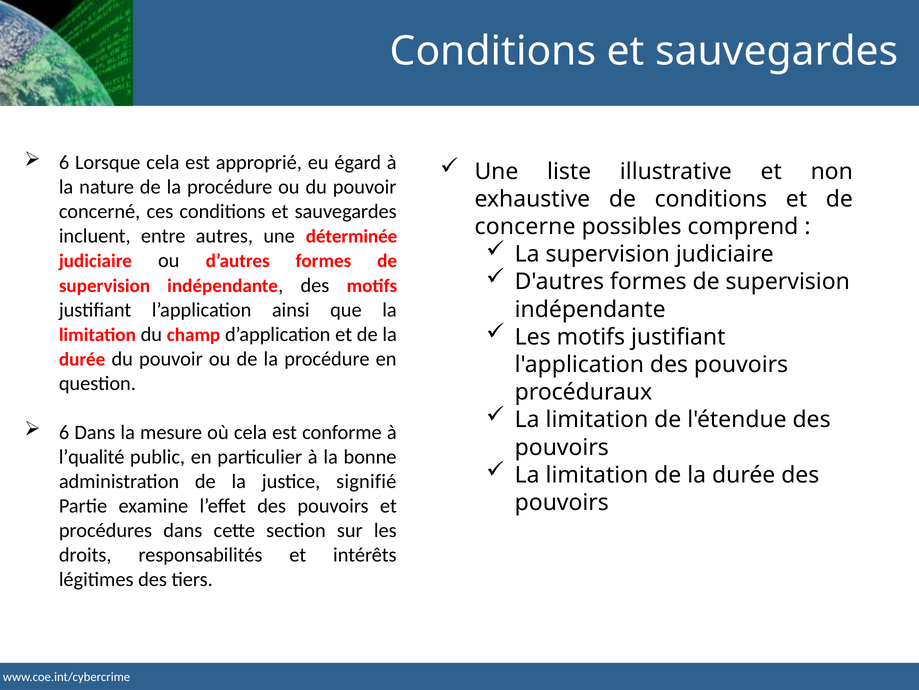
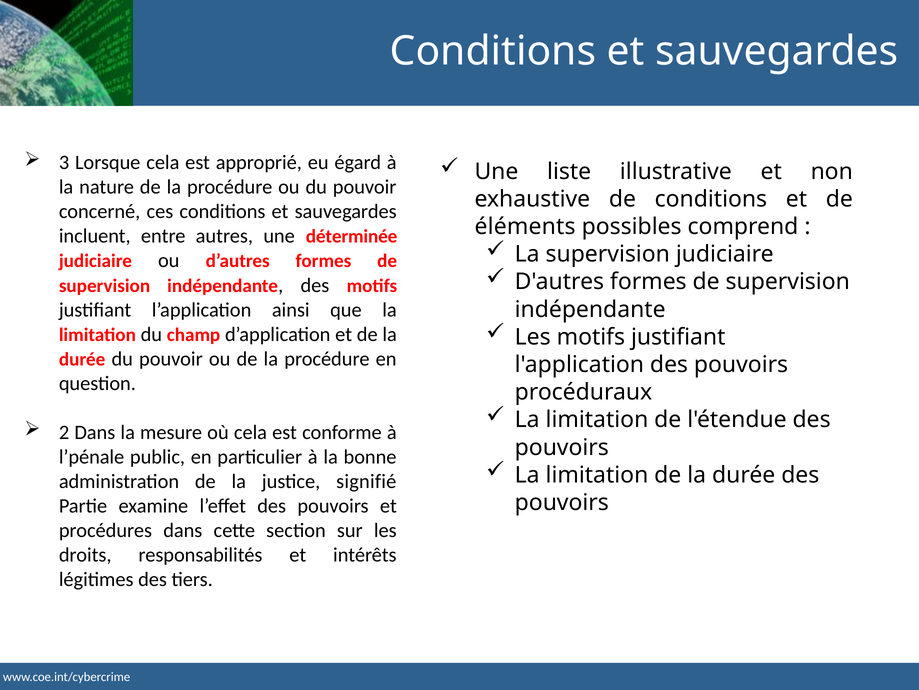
6 at (64, 162): 6 -> 3
concerne: concerne -> éléments
6 at (64, 432): 6 -> 2
l’qualité: l’qualité -> l’pénale
